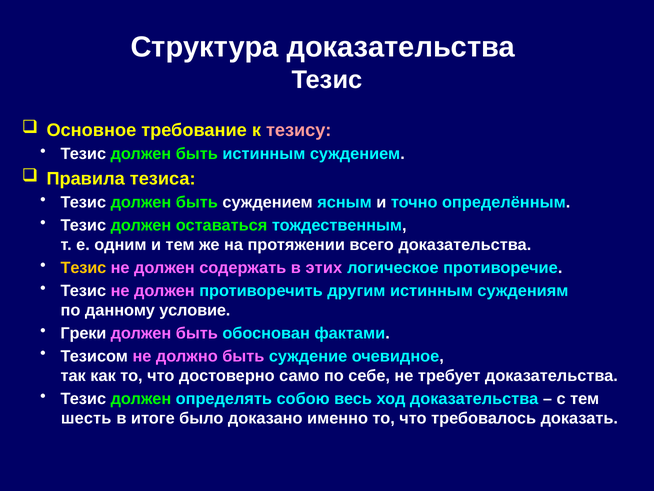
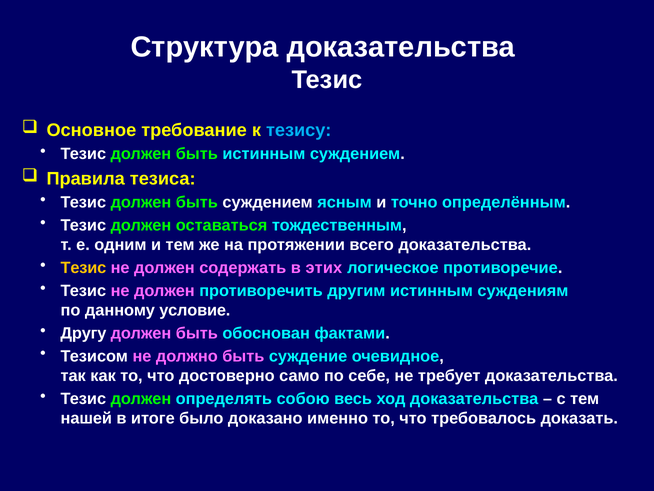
тезису colour: pink -> light blue
Греки: Греки -> Другу
шесть: шесть -> нашей
